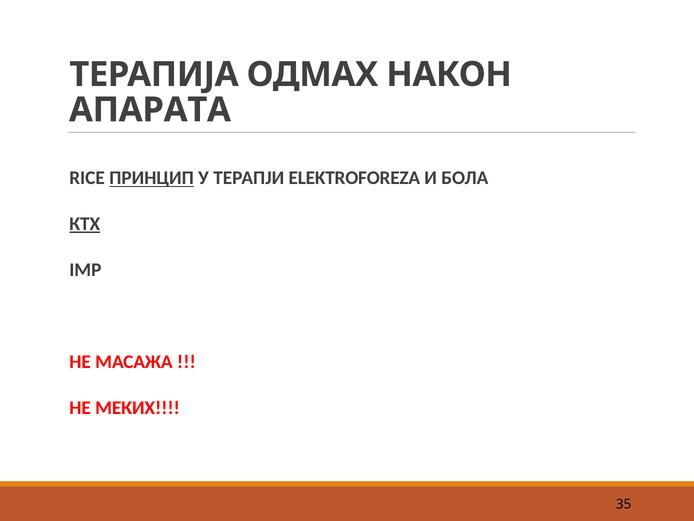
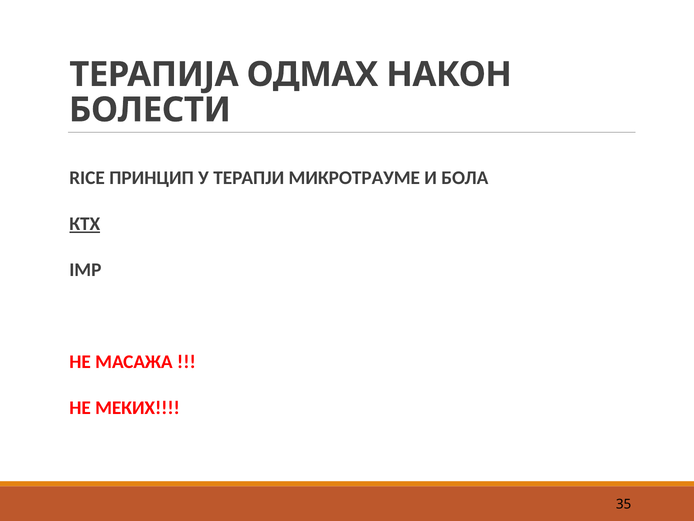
АПАРАТА: АПАРАТА -> БОЛЕСТИ
ПРИНЦИП underline: present -> none
ELEKTROFOREZA: ELEKTROFOREZA -> МИКРОТРАУМЕ
